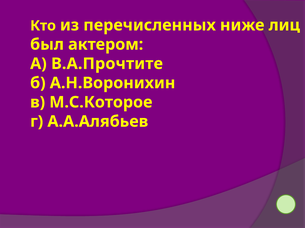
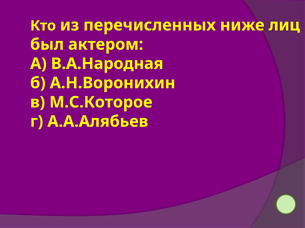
В.А.Прочтите: В.А.Прочтите -> В.А.Народная
